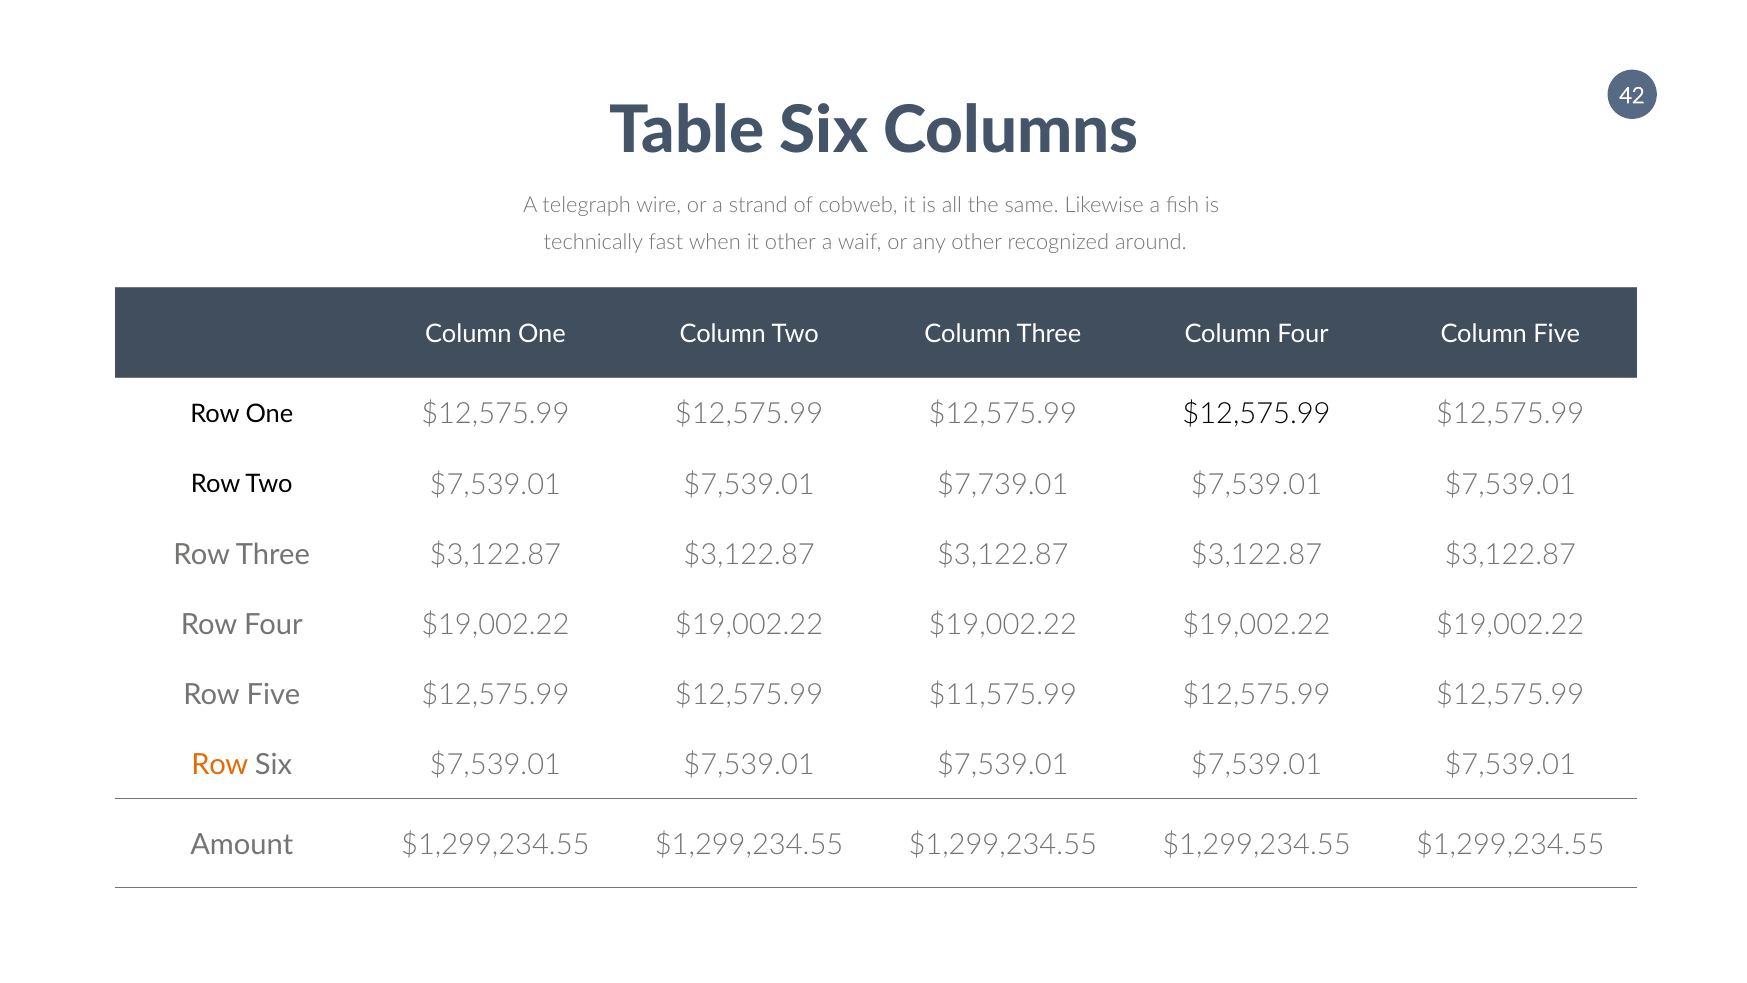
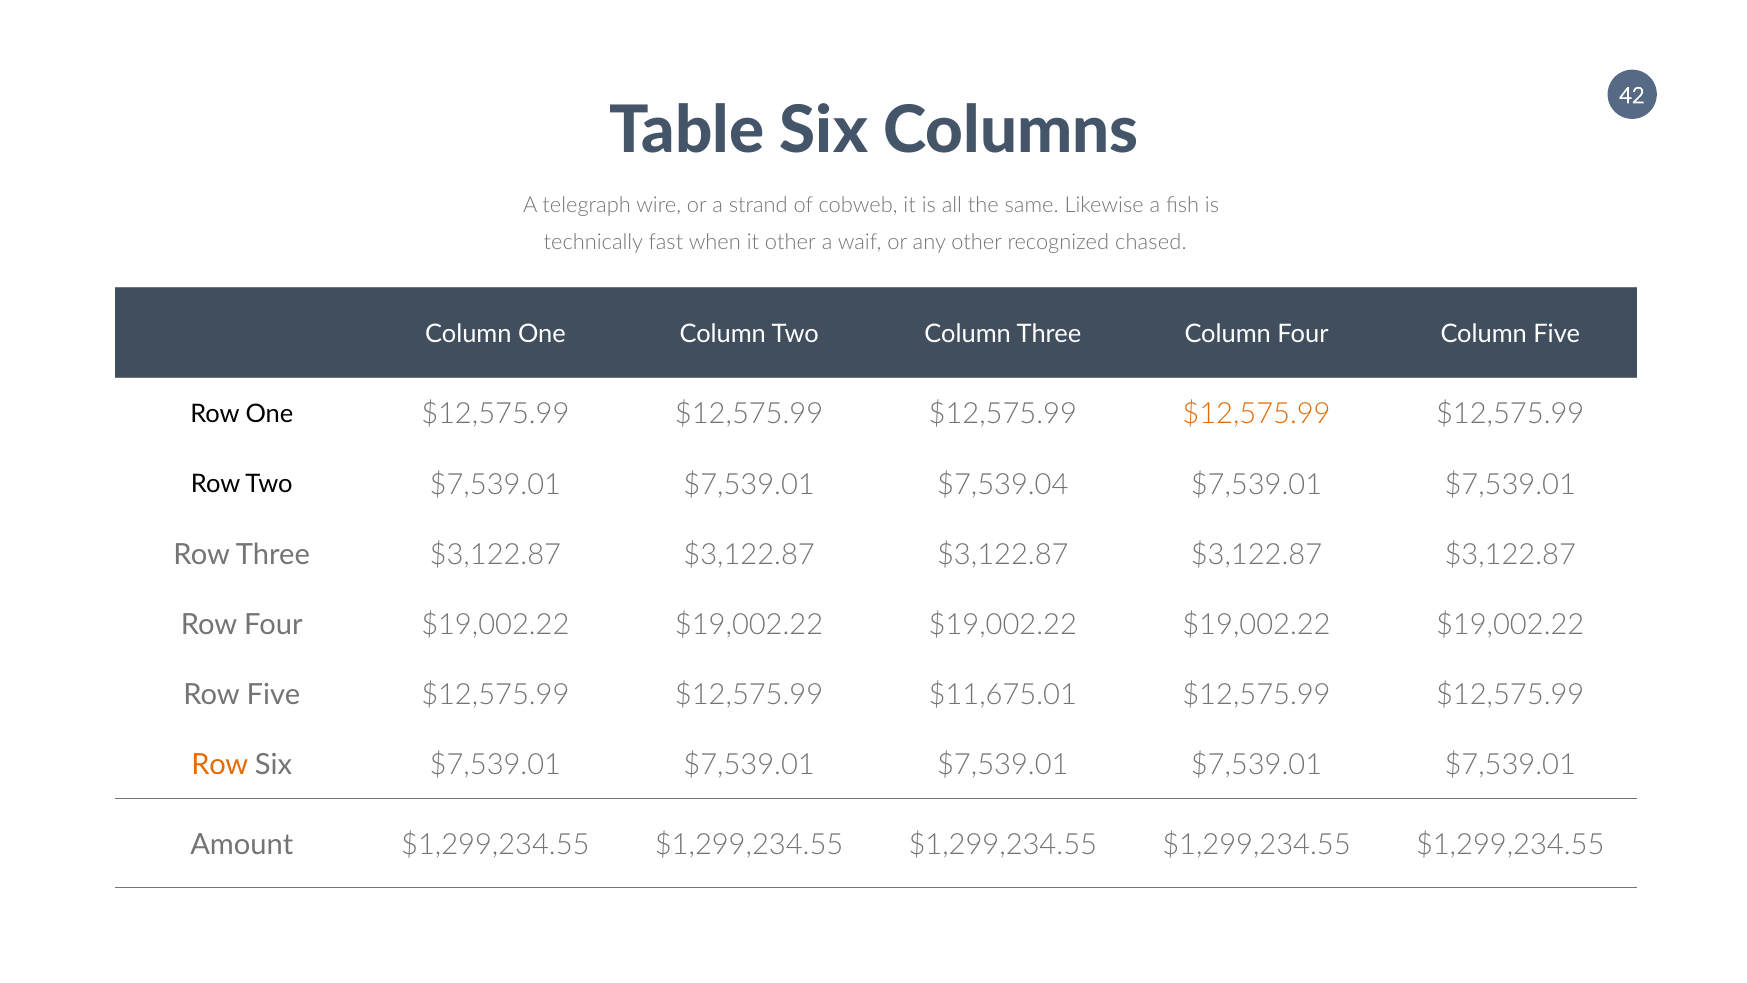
around: around -> chased
$12,575.99 at (1257, 414) colour: black -> orange
$7,739.01: $7,739.01 -> $7,539.04
$11,575.99: $11,575.99 -> $11,675.01
